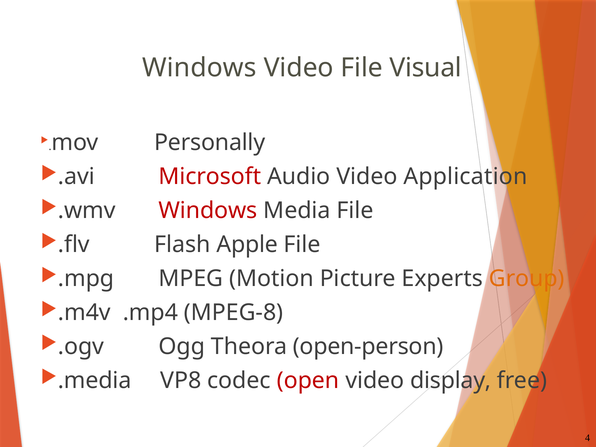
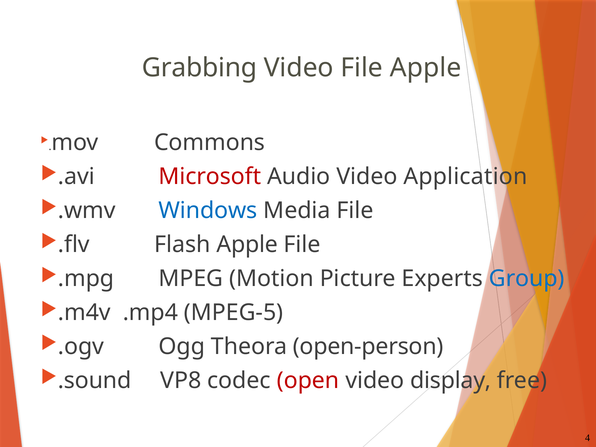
Windows at (199, 68): Windows -> Grabbing
File Visual: Visual -> Apple
Personally: Personally -> Commons
Windows at (208, 211) colour: red -> blue
Group colour: orange -> blue
MPEG-8: MPEG-8 -> MPEG-5
.media: .media -> .sound
